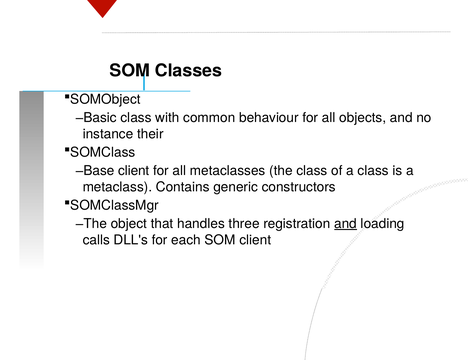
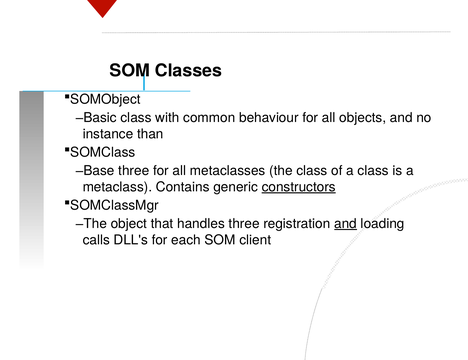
their: their -> than
Base client: client -> three
constructors underline: none -> present
